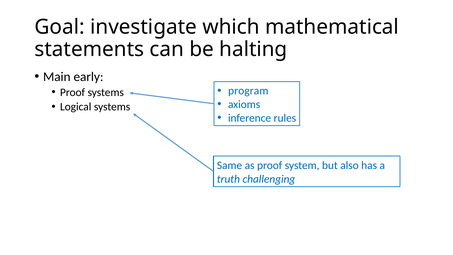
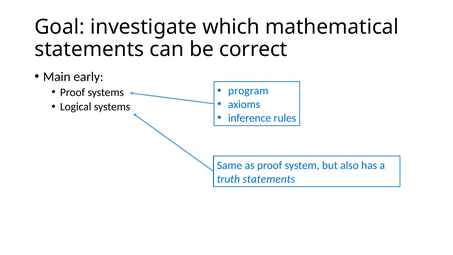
halting: halting -> correct
truth challenging: challenging -> statements
